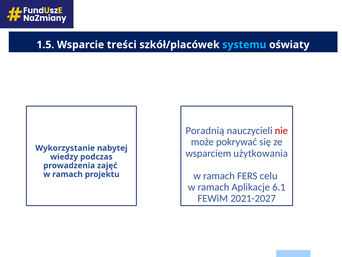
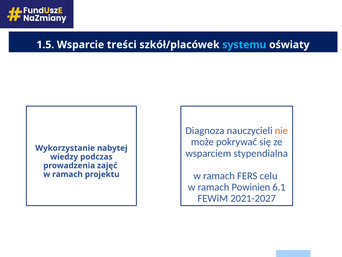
Poradnią: Poradnią -> Diagnoza
nie colour: red -> orange
użytkowania: użytkowania -> stypendialna
Aplikacje: Aplikacje -> Powinien
